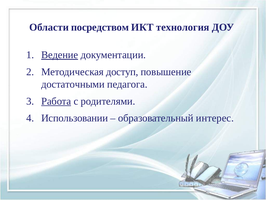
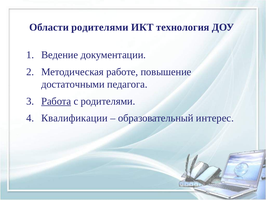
Области посредством: посредством -> родителями
Ведение underline: present -> none
доступ: доступ -> работе
Использовании: Использовании -> Квалификации
